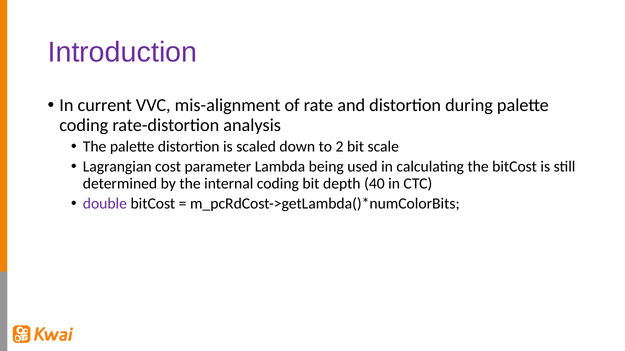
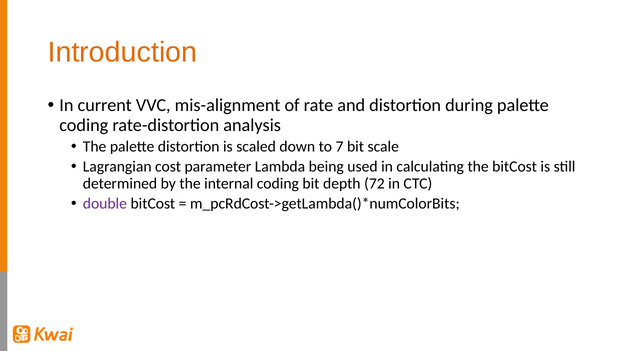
Introduction colour: purple -> orange
2: 2 -> 7
40: 40 -> 72
